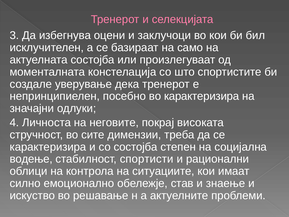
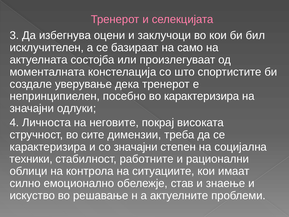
со состојба: состојба -> значајни
водење: водење -> техники
спортисти: спортисти -> работните
